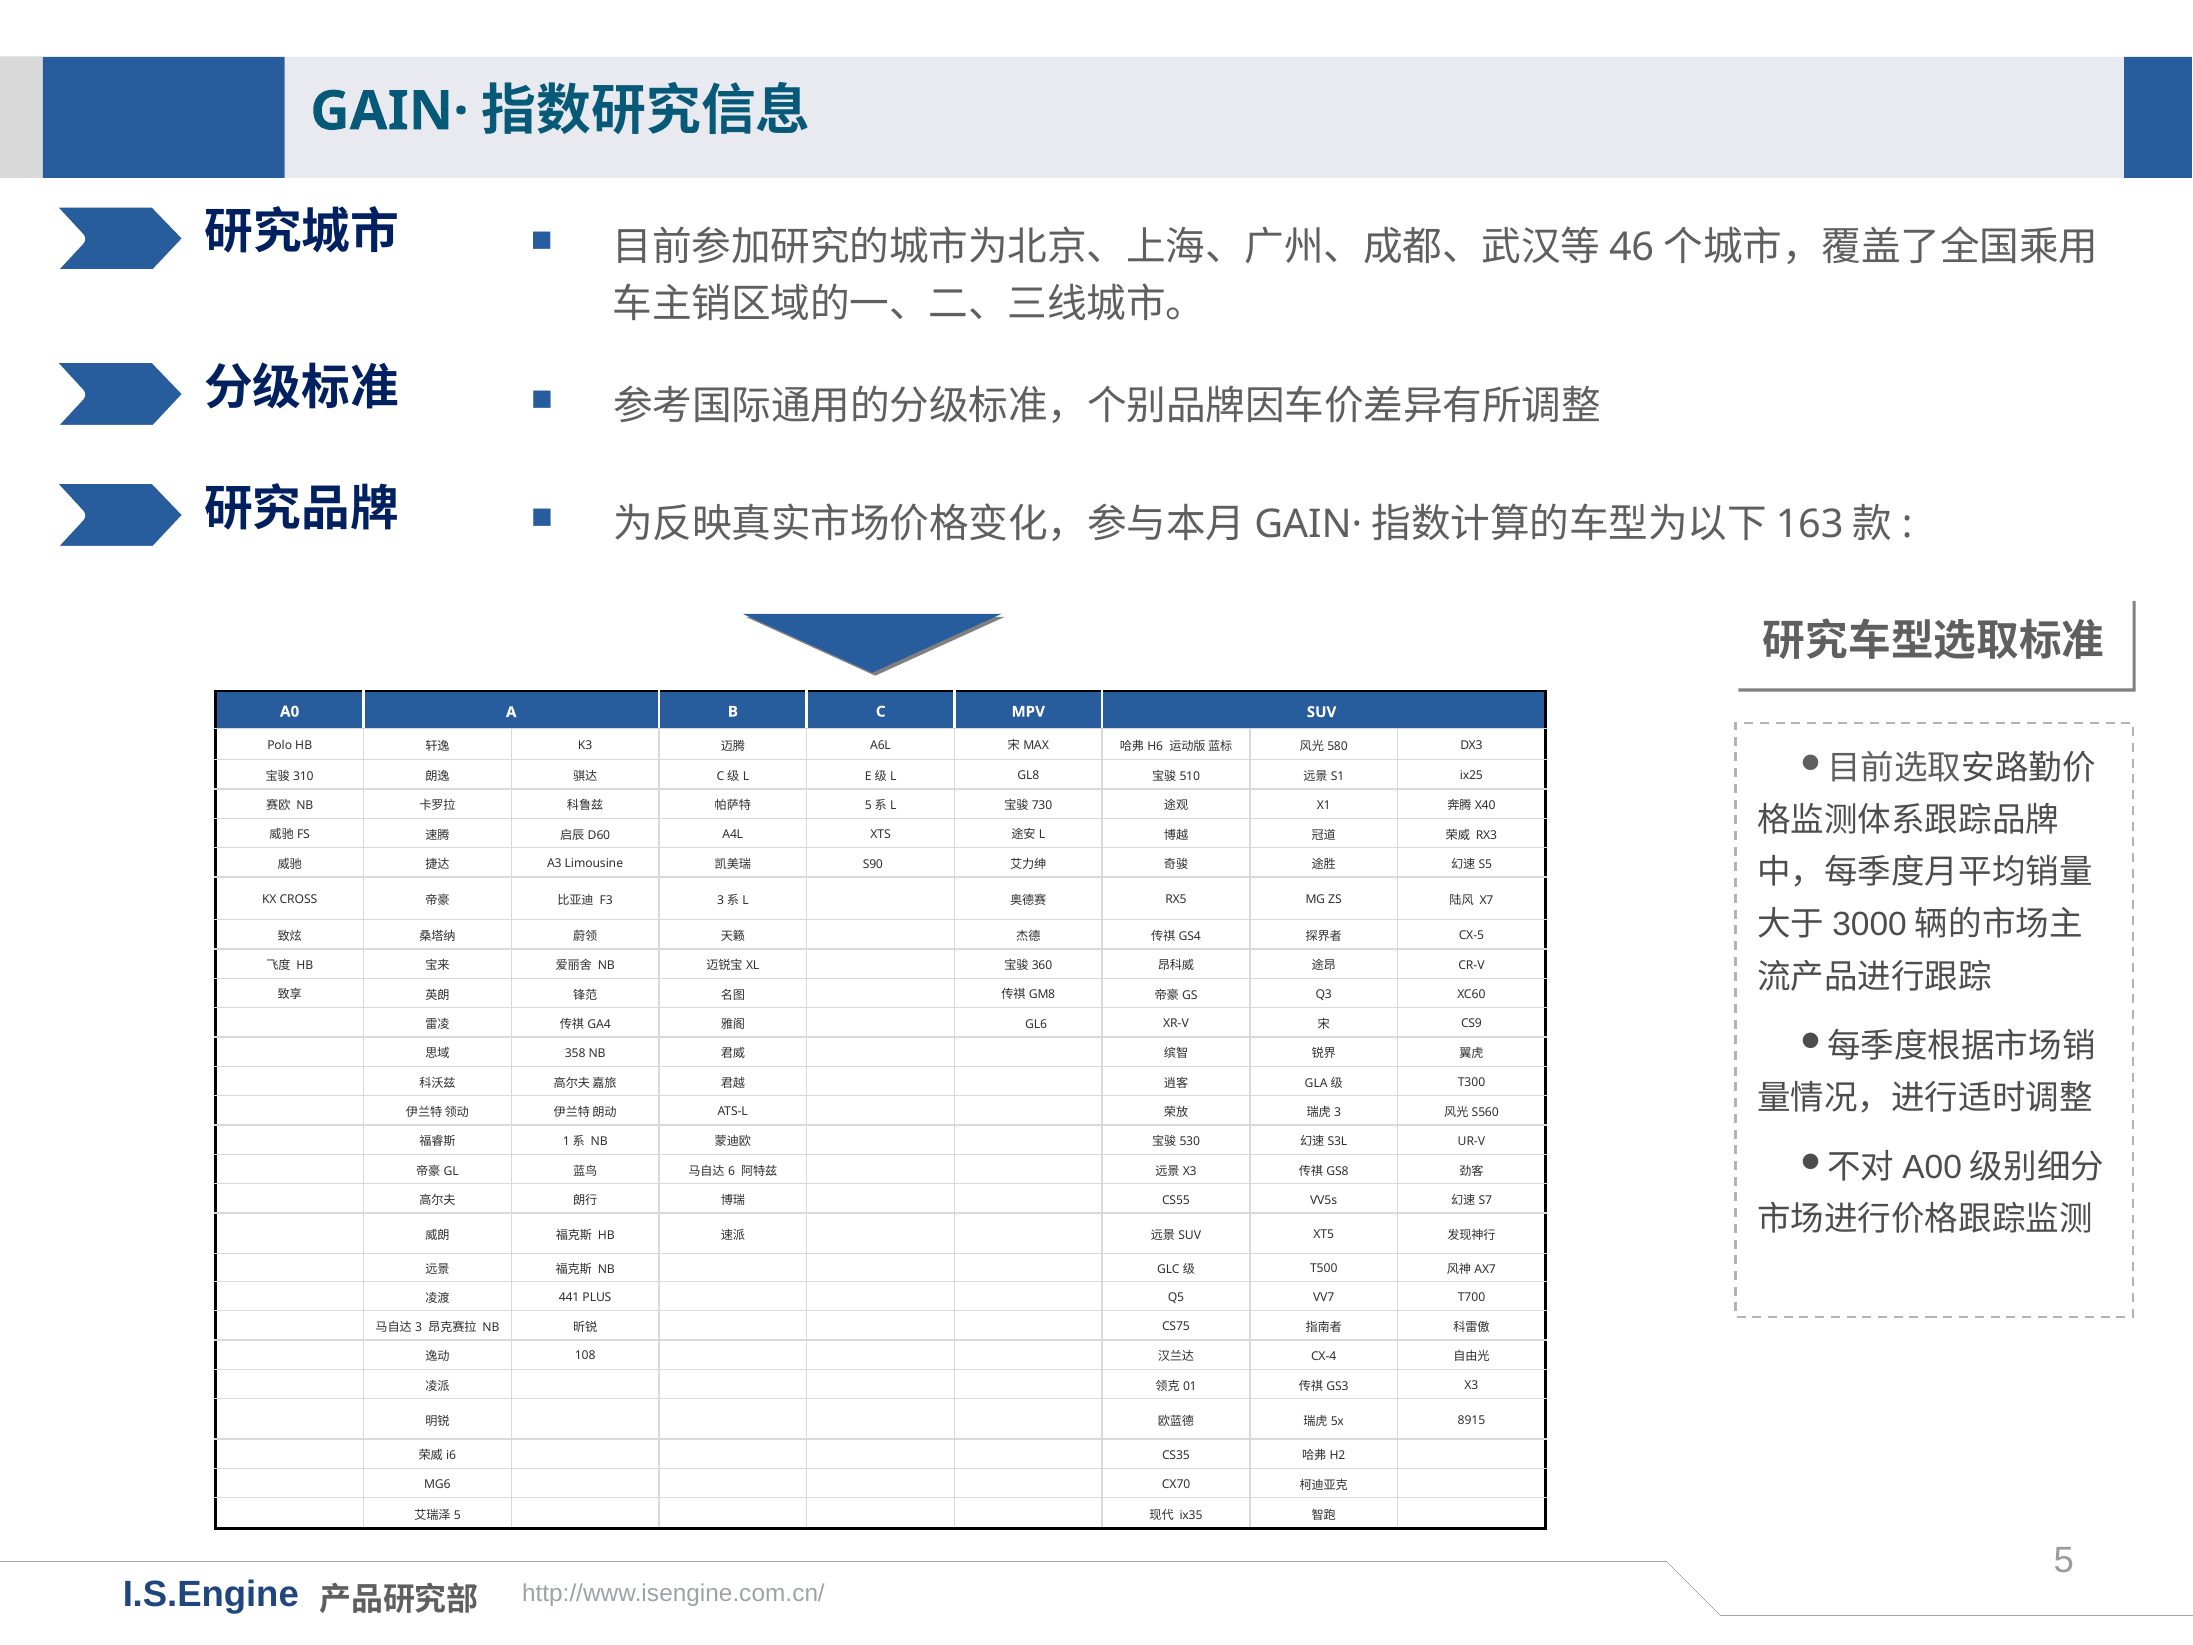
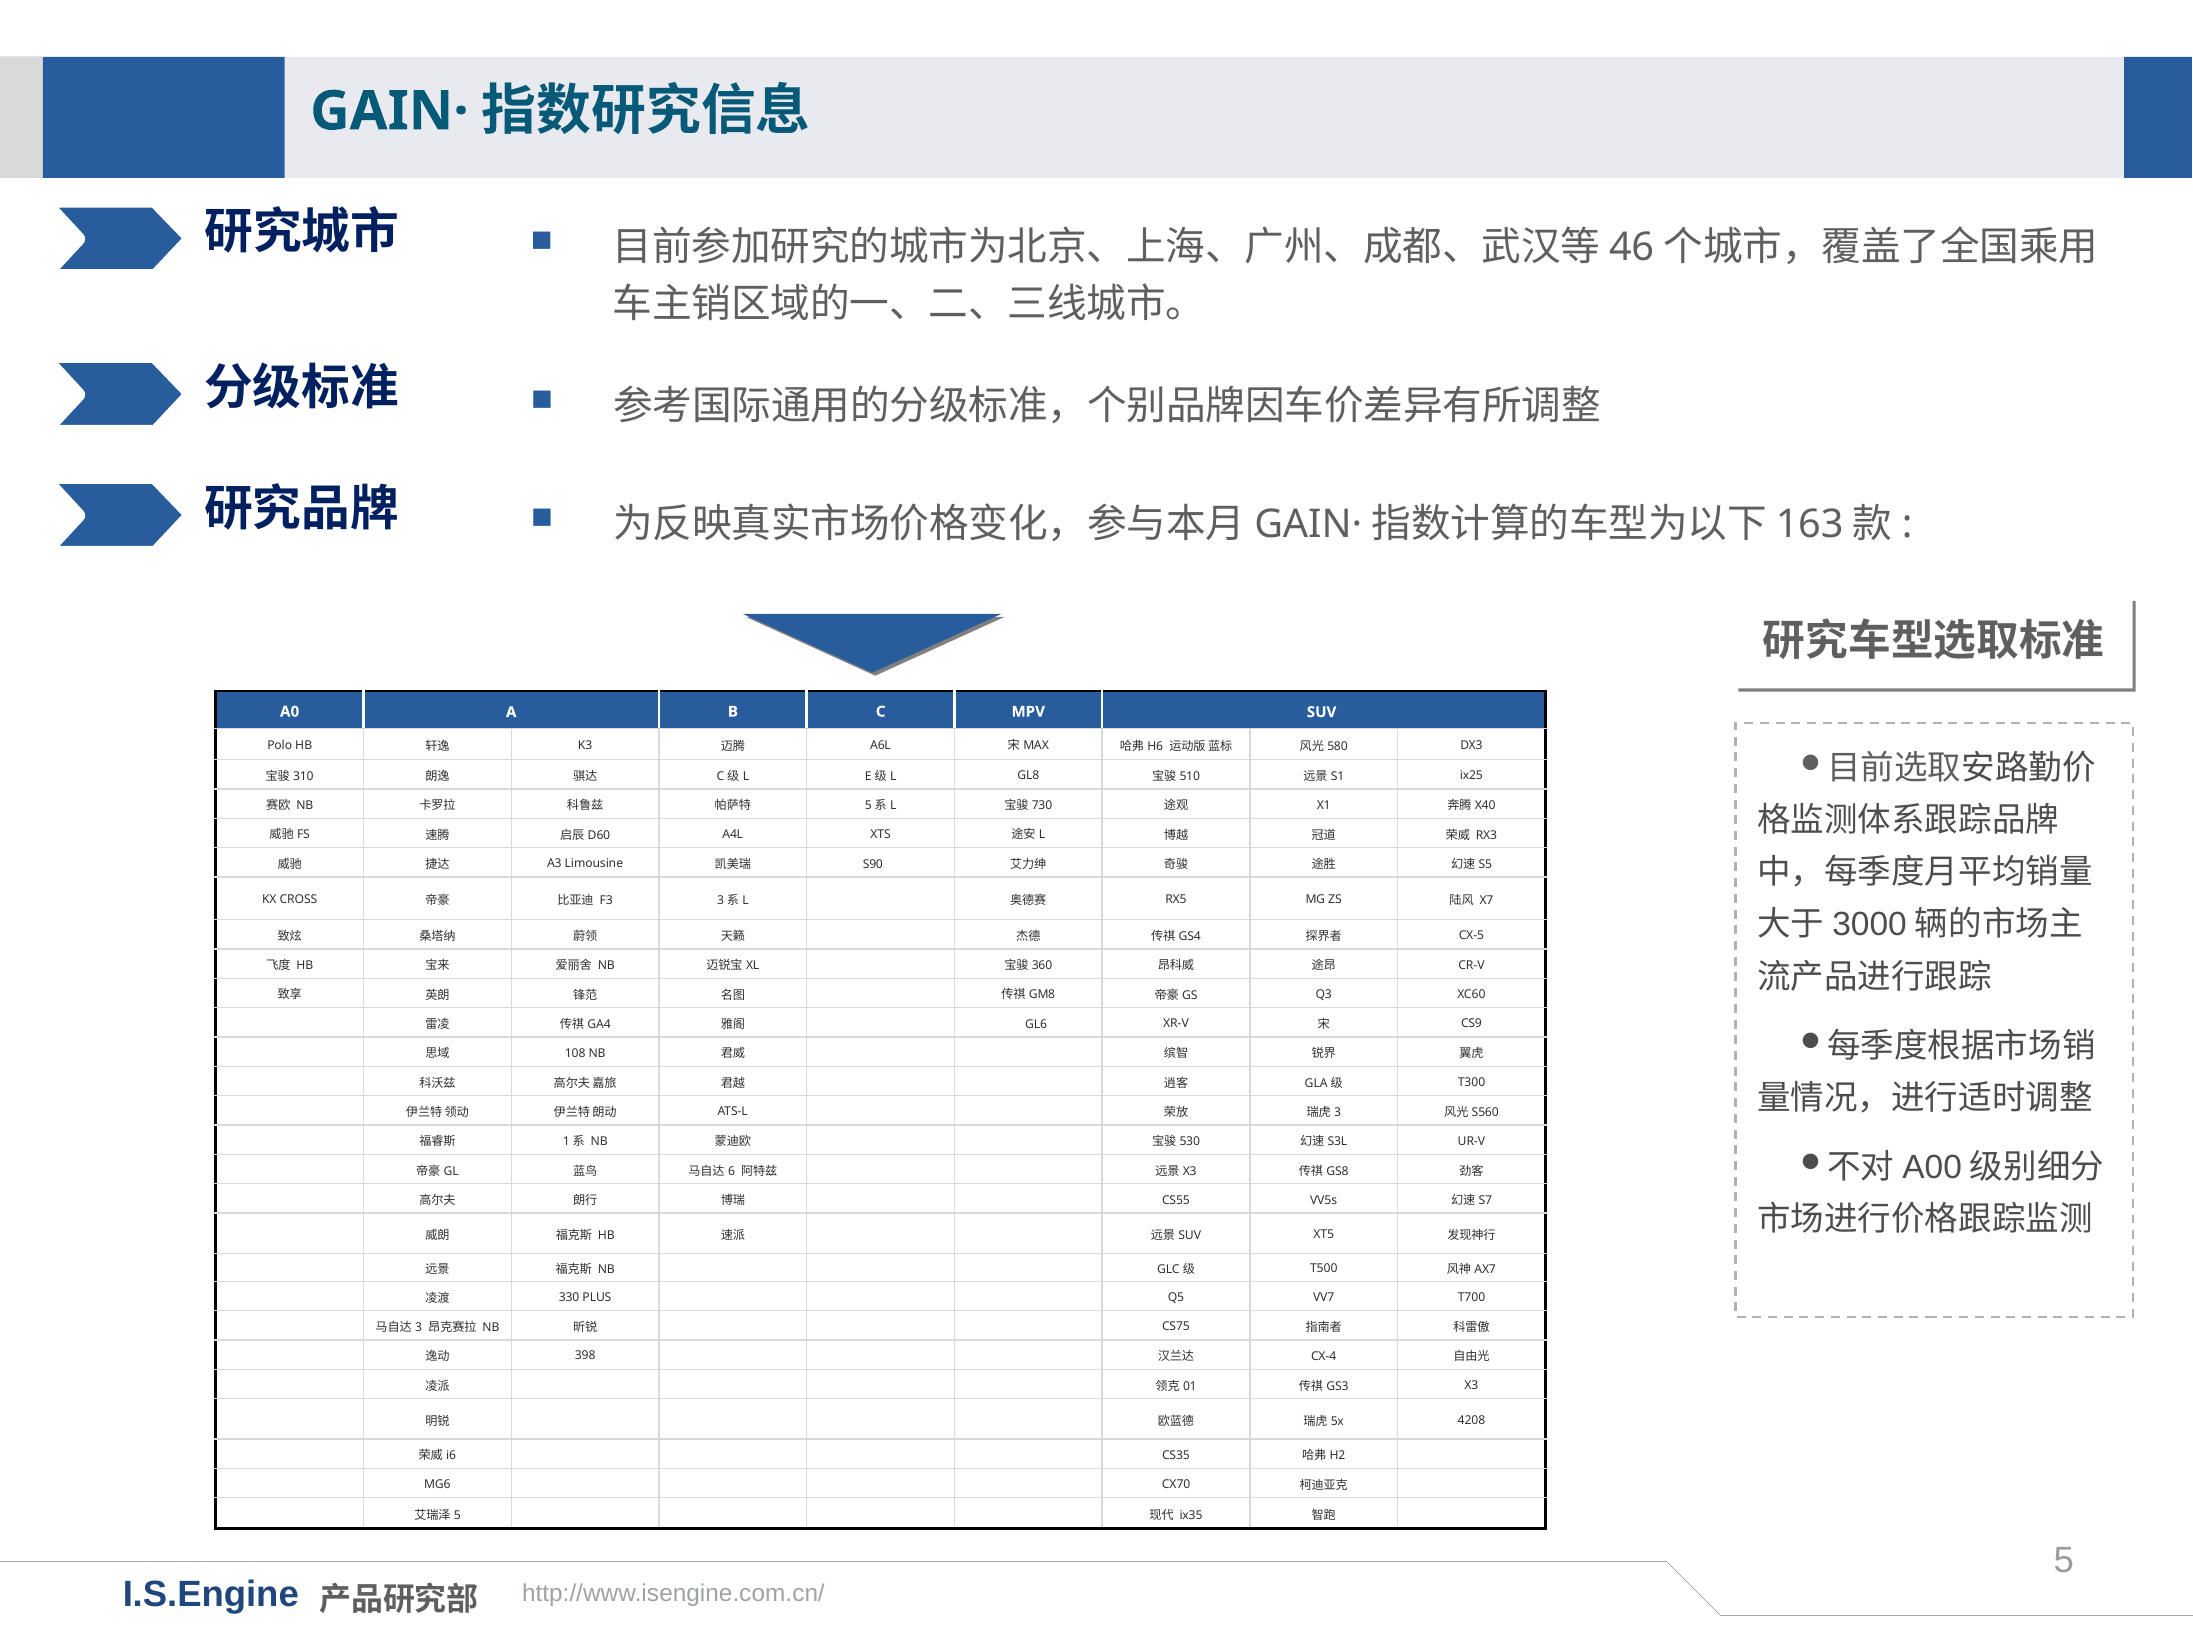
358: 358 -> 108
441: 441 -> 330
108: 108 -> 398
8915: 8915 -> 4208
